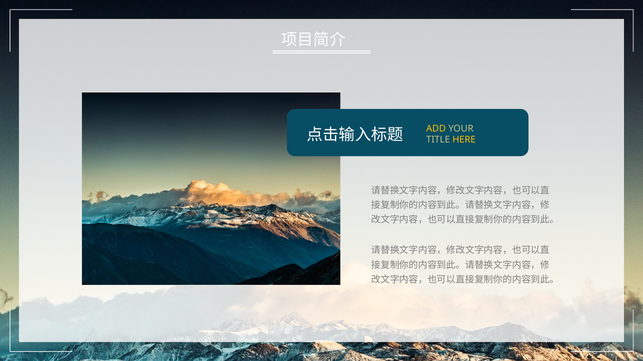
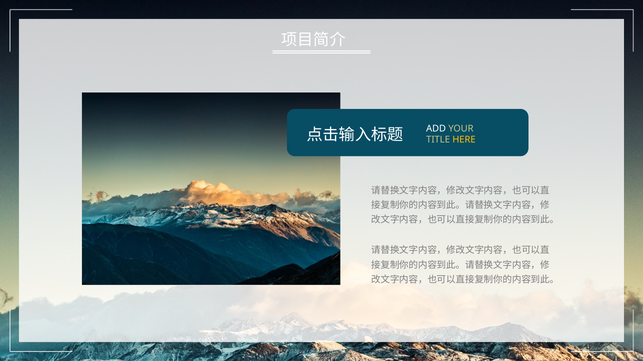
ADD colour: yellow -> white
